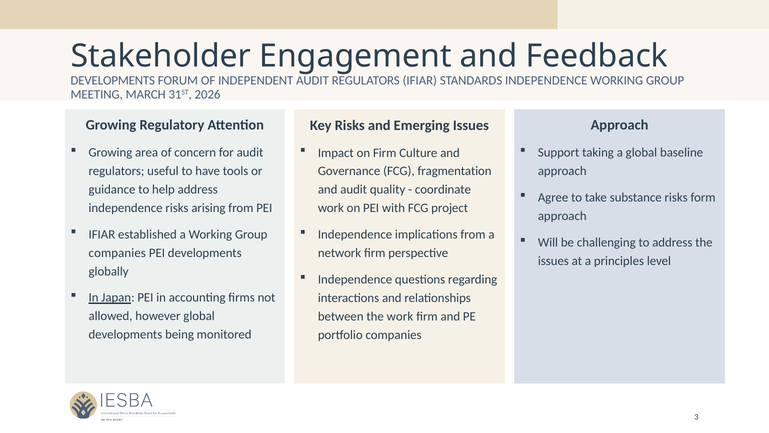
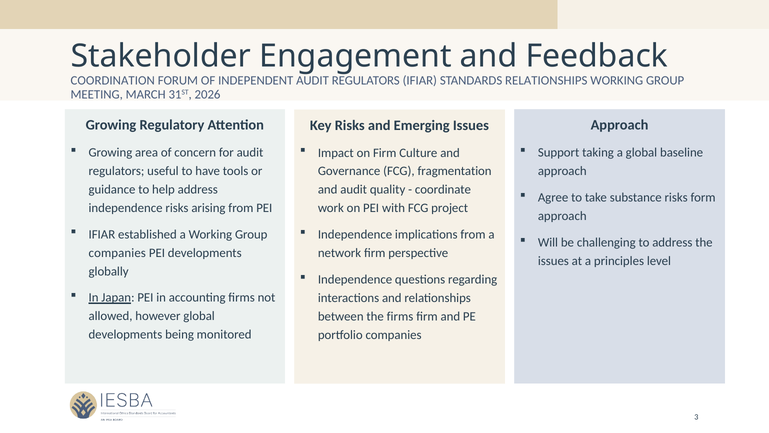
DEVELOPMENTS at (113, 81): DEVELOPMENTS -> COORDINATION
STANDARDS INDEPENDENCE: INDEPENDENCE -> RELATIONSHIPS
the work: work -> firms
